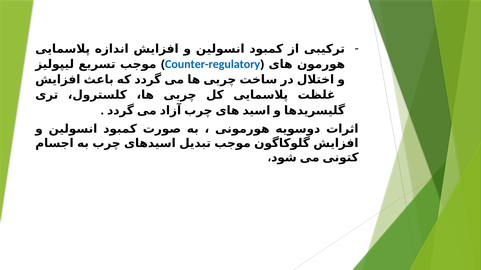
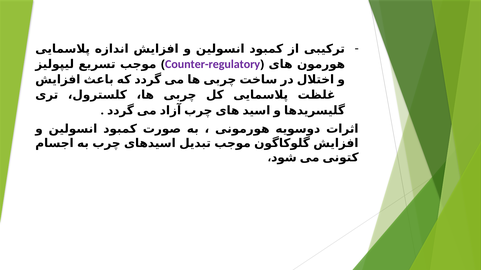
Counter-regulatory colour: blue -> purple
